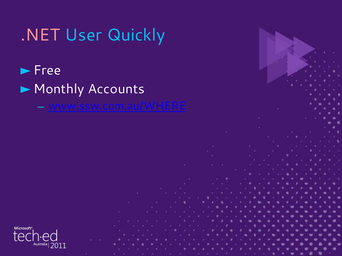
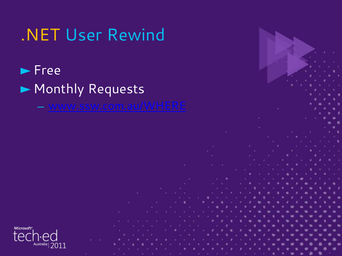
.NET colour: pink -> yellow
Quickly: Quickly -> Rewind
Accounts: Accounts -> Requests
